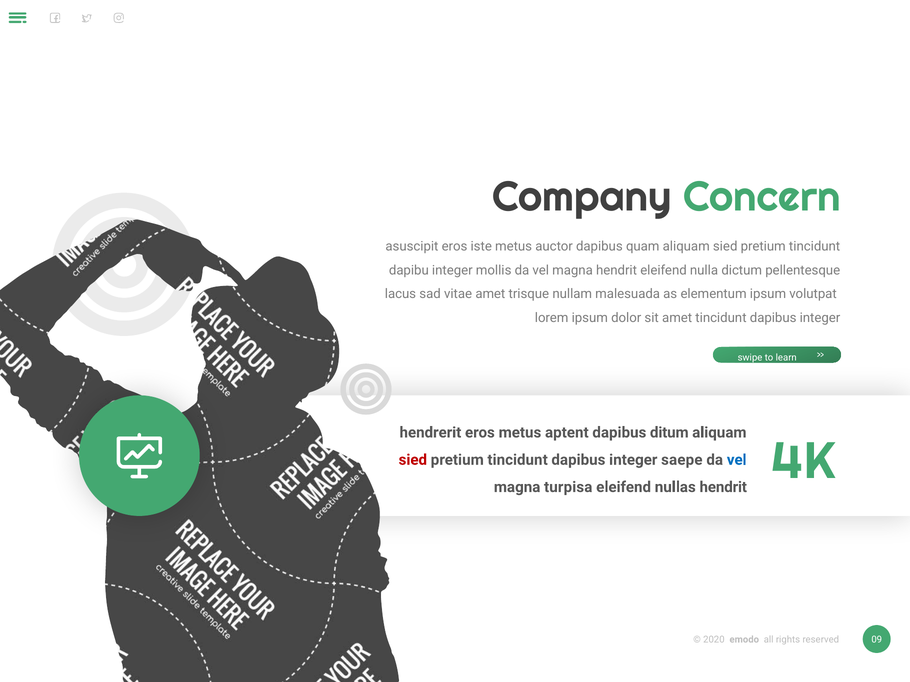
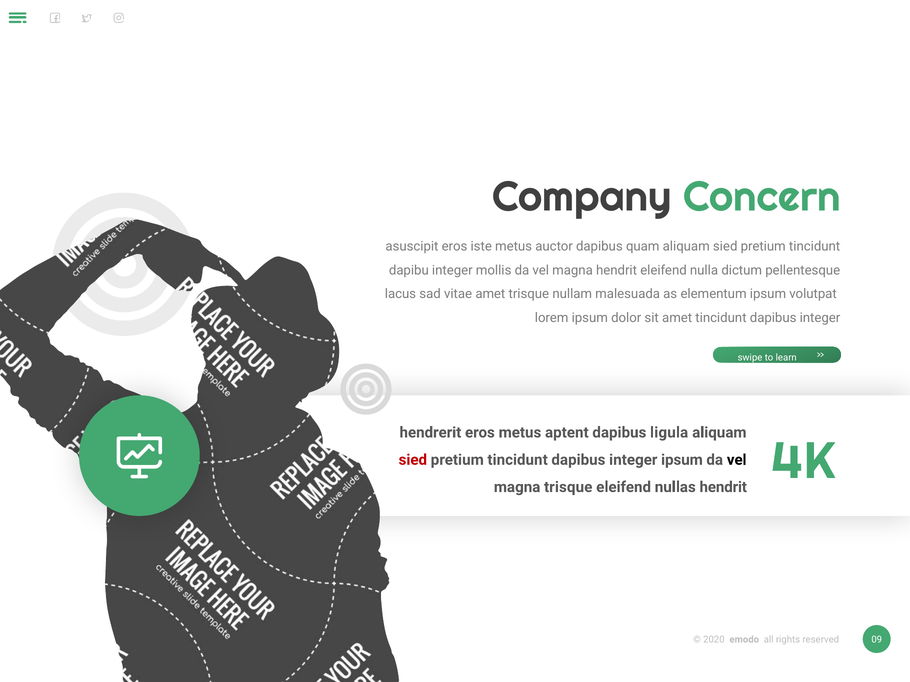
ditum: ditum -> ligula
integer saepe: saepe -> ipsum
vel at (737, 460) colour: blue -> black
magna turpisa: turpisa -> trisque
